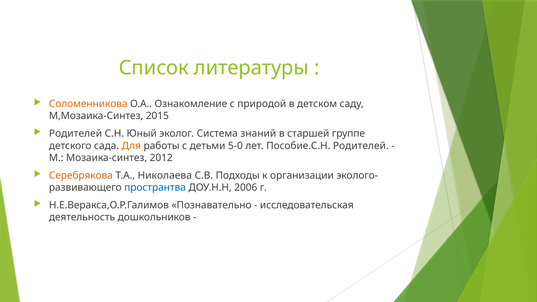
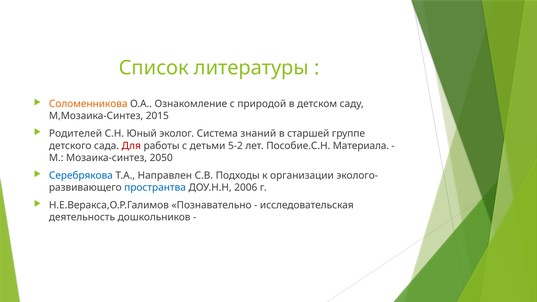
Для colour: orange -> red
5-0: 5-0 -> 5-2
Пособие.С.Н Родителей: Родителей -> Материала
2012: 2012 -> 2050
Серебрякова colour: orange -> blue
Николаева: Николаева -> Направлен
